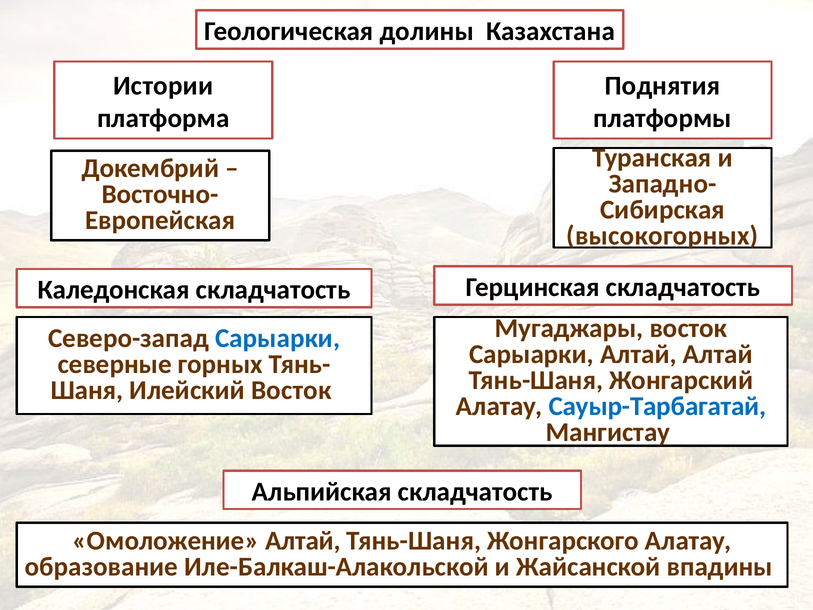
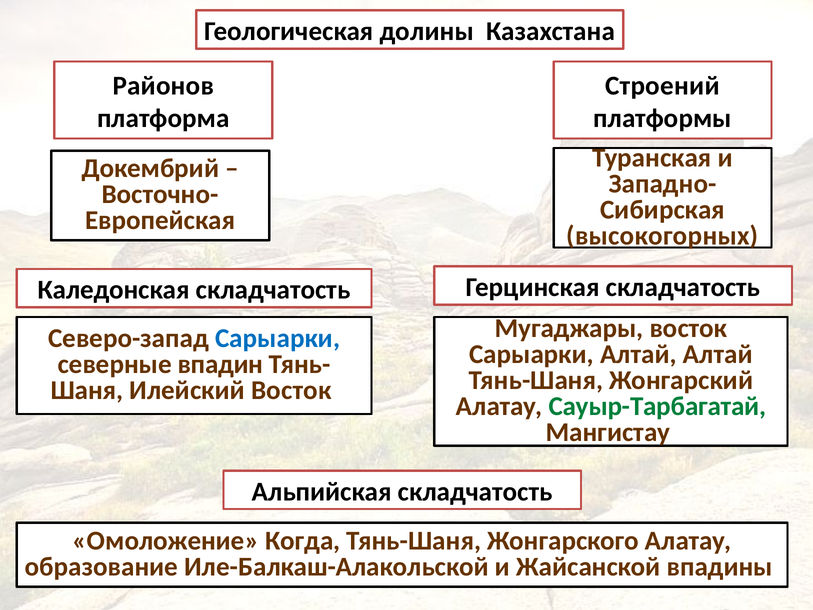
Истории: Истории -> Районов
Поднятия: Поднятия -> Строений
горных: горных -> впадин
Сауыр-Тарбагатай colour: blue -> green
Омоложение Алтай: Алтай -> Когда
